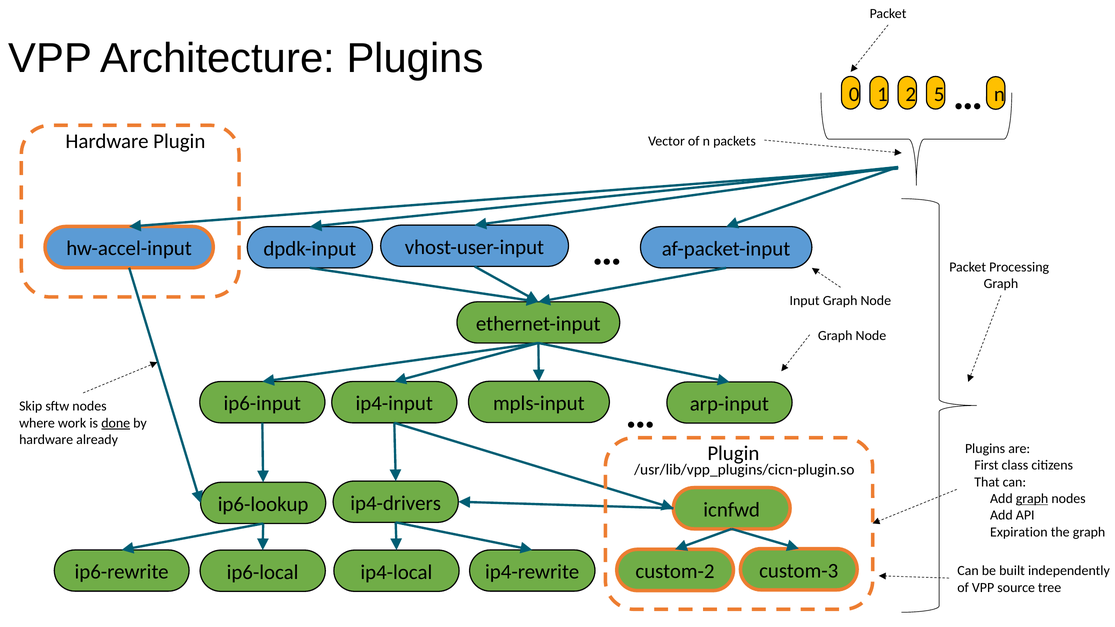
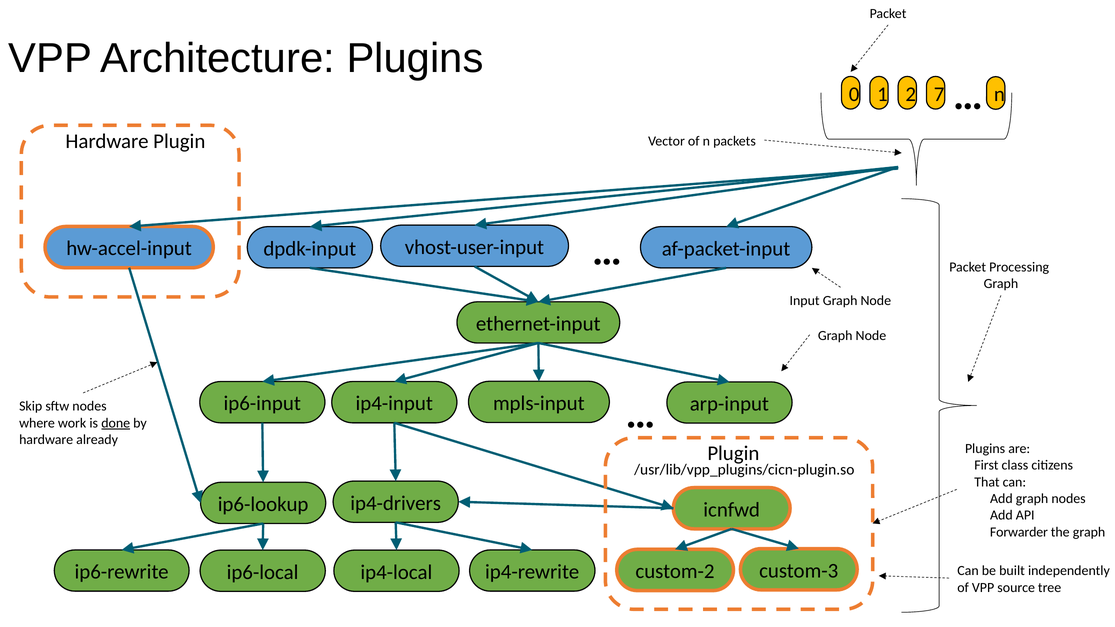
5: 5 -> 7
graph at (1032, 499) underline: present -> none
Expiration: Expiration -> Forwarder
